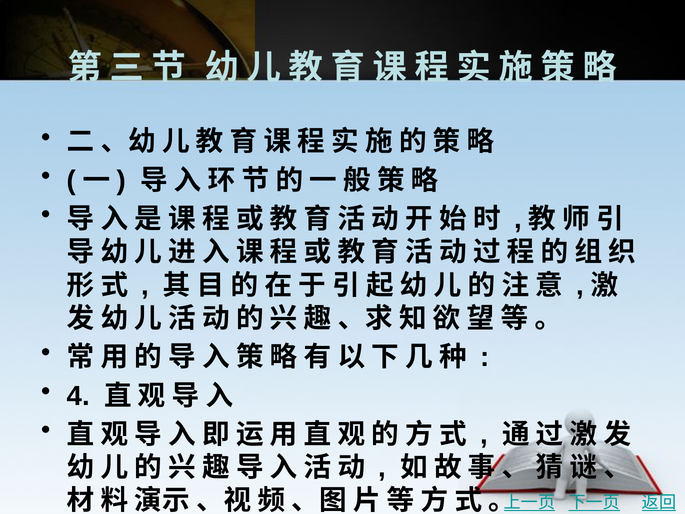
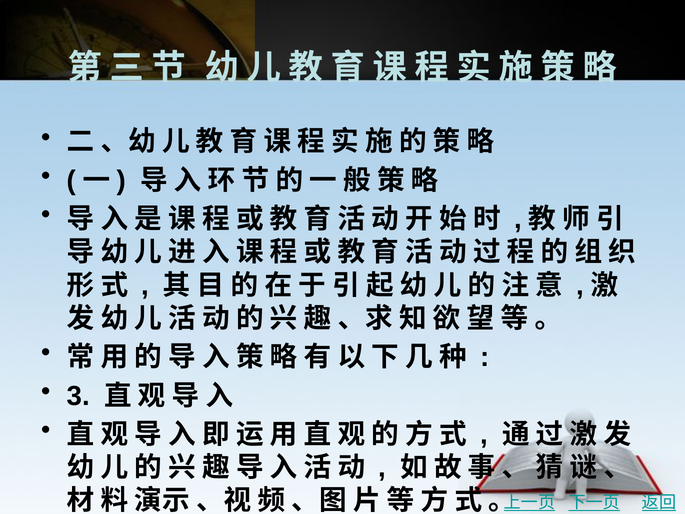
4: 4 -> 3
